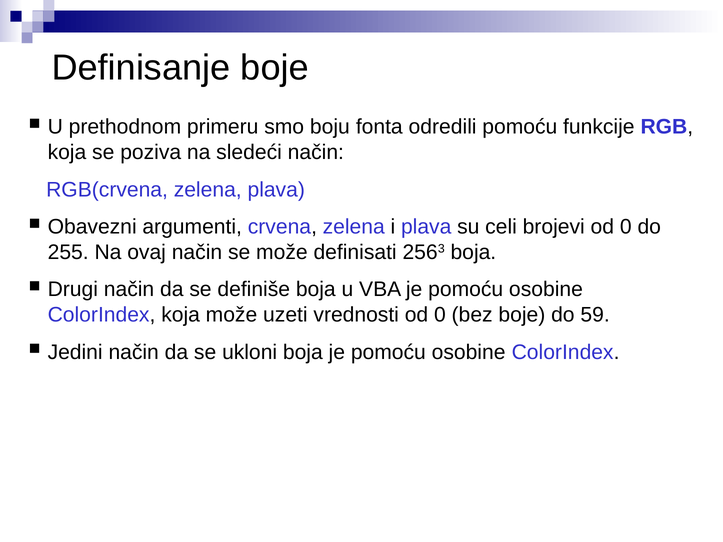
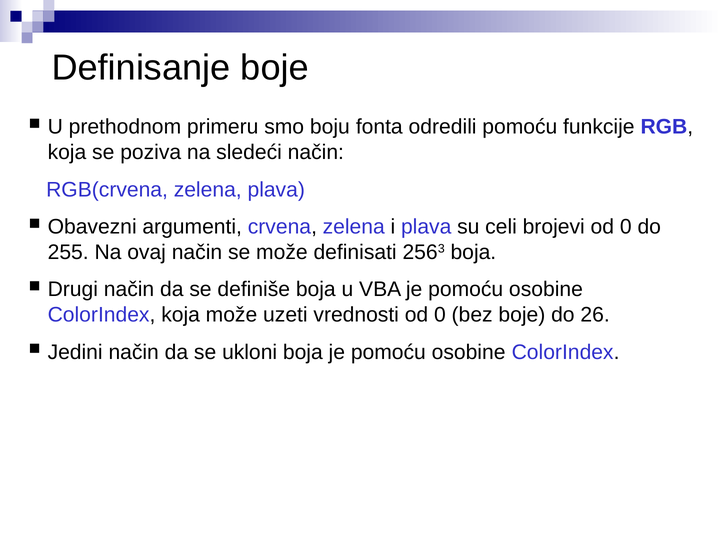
59: 59 -> 26
